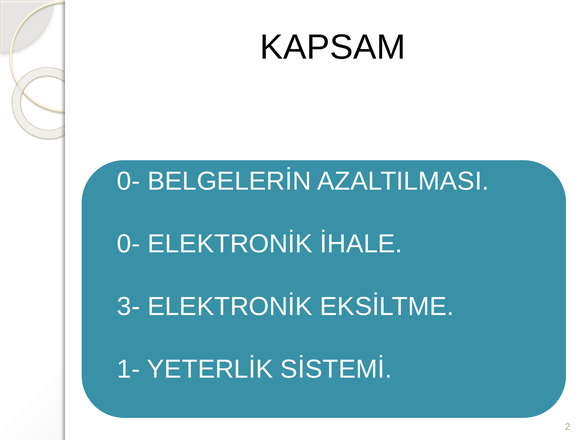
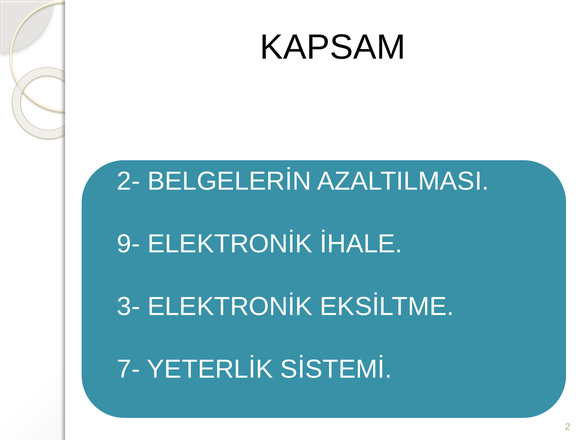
0- at (129, 181): 0- -> 2-
0- at (129, 244): 0- -> 9-
1-: 1- -> 7-
